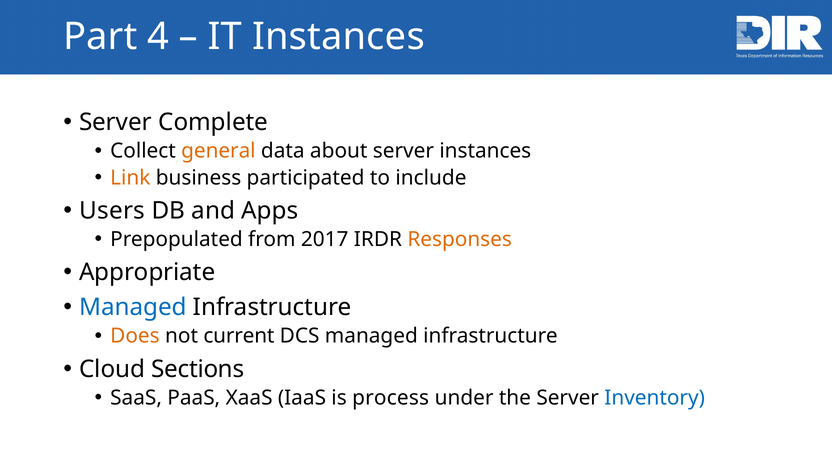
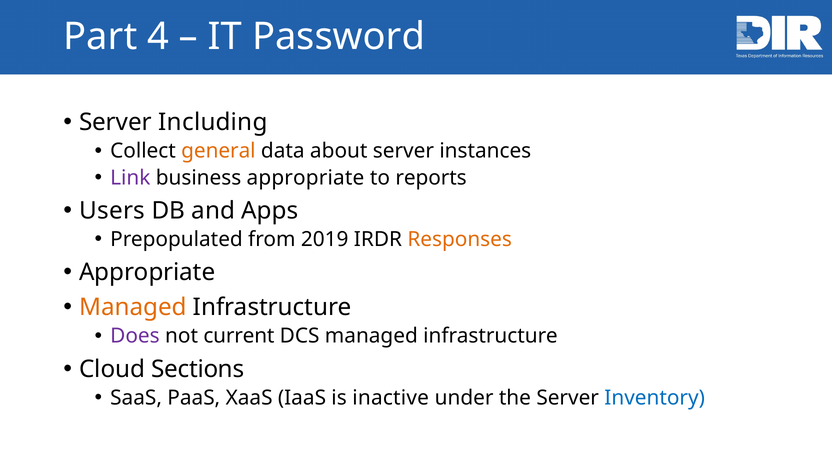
IT Instances: Instances -> Password
Complete: Complete -> Including
Link colour: orange -> purple
business participated: participated -> appropriate
include: include -> reports
2017: 2017 -> 2019
Managed at (133, 307) colour: blue -> orange
Does colour: orange -> purple
process: process -> inactive
